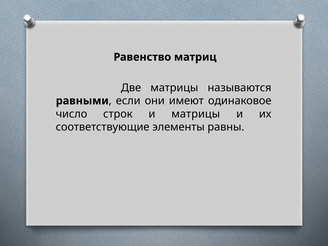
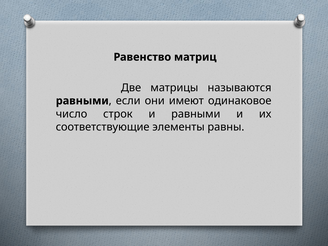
и матрицы: матрицы -> равными
